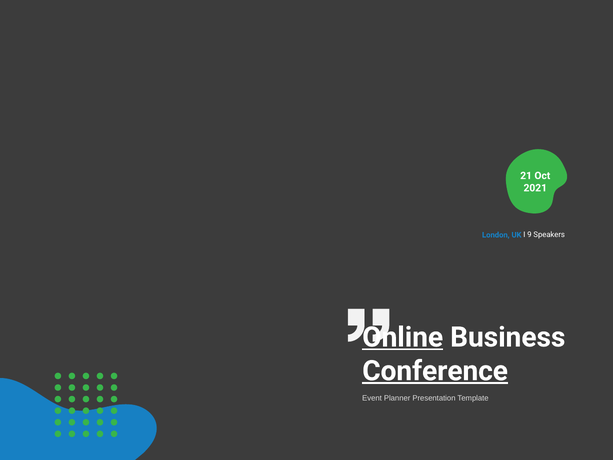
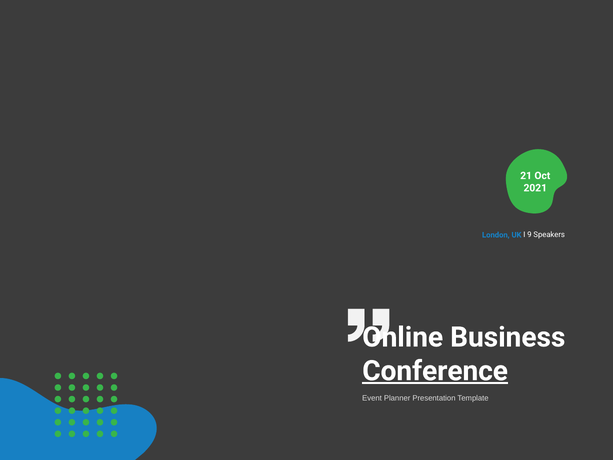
Online underline: present -> none
